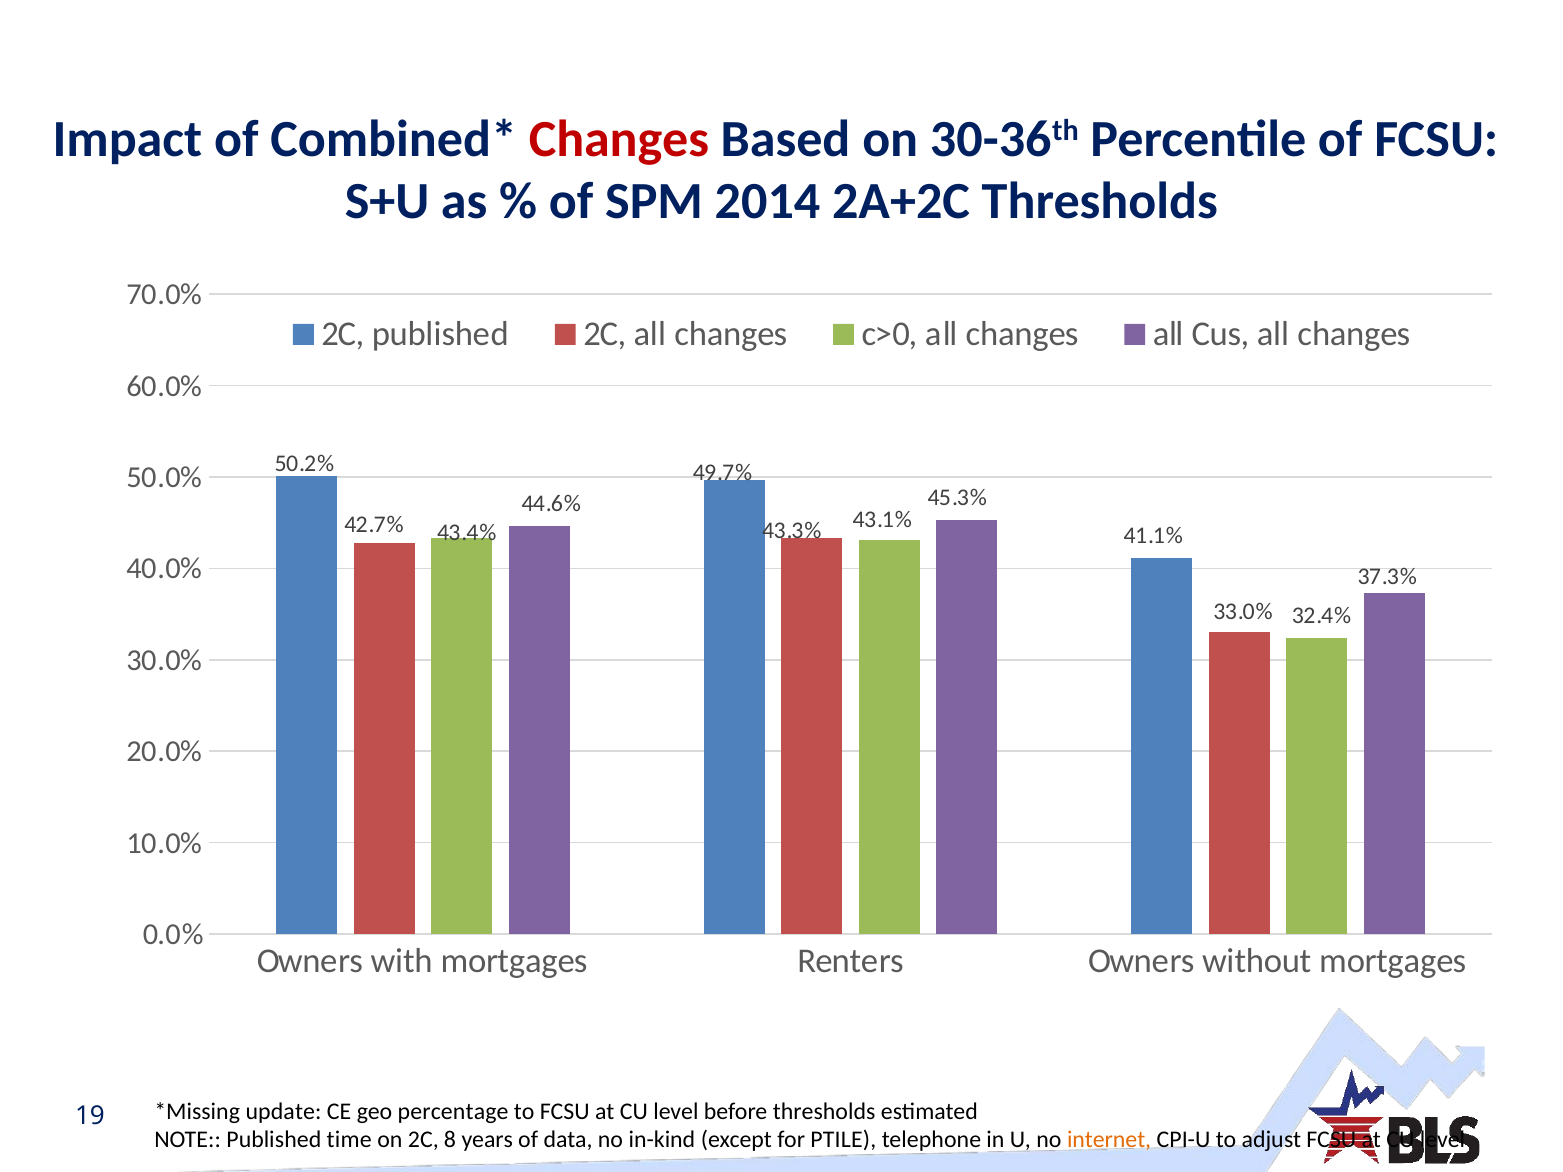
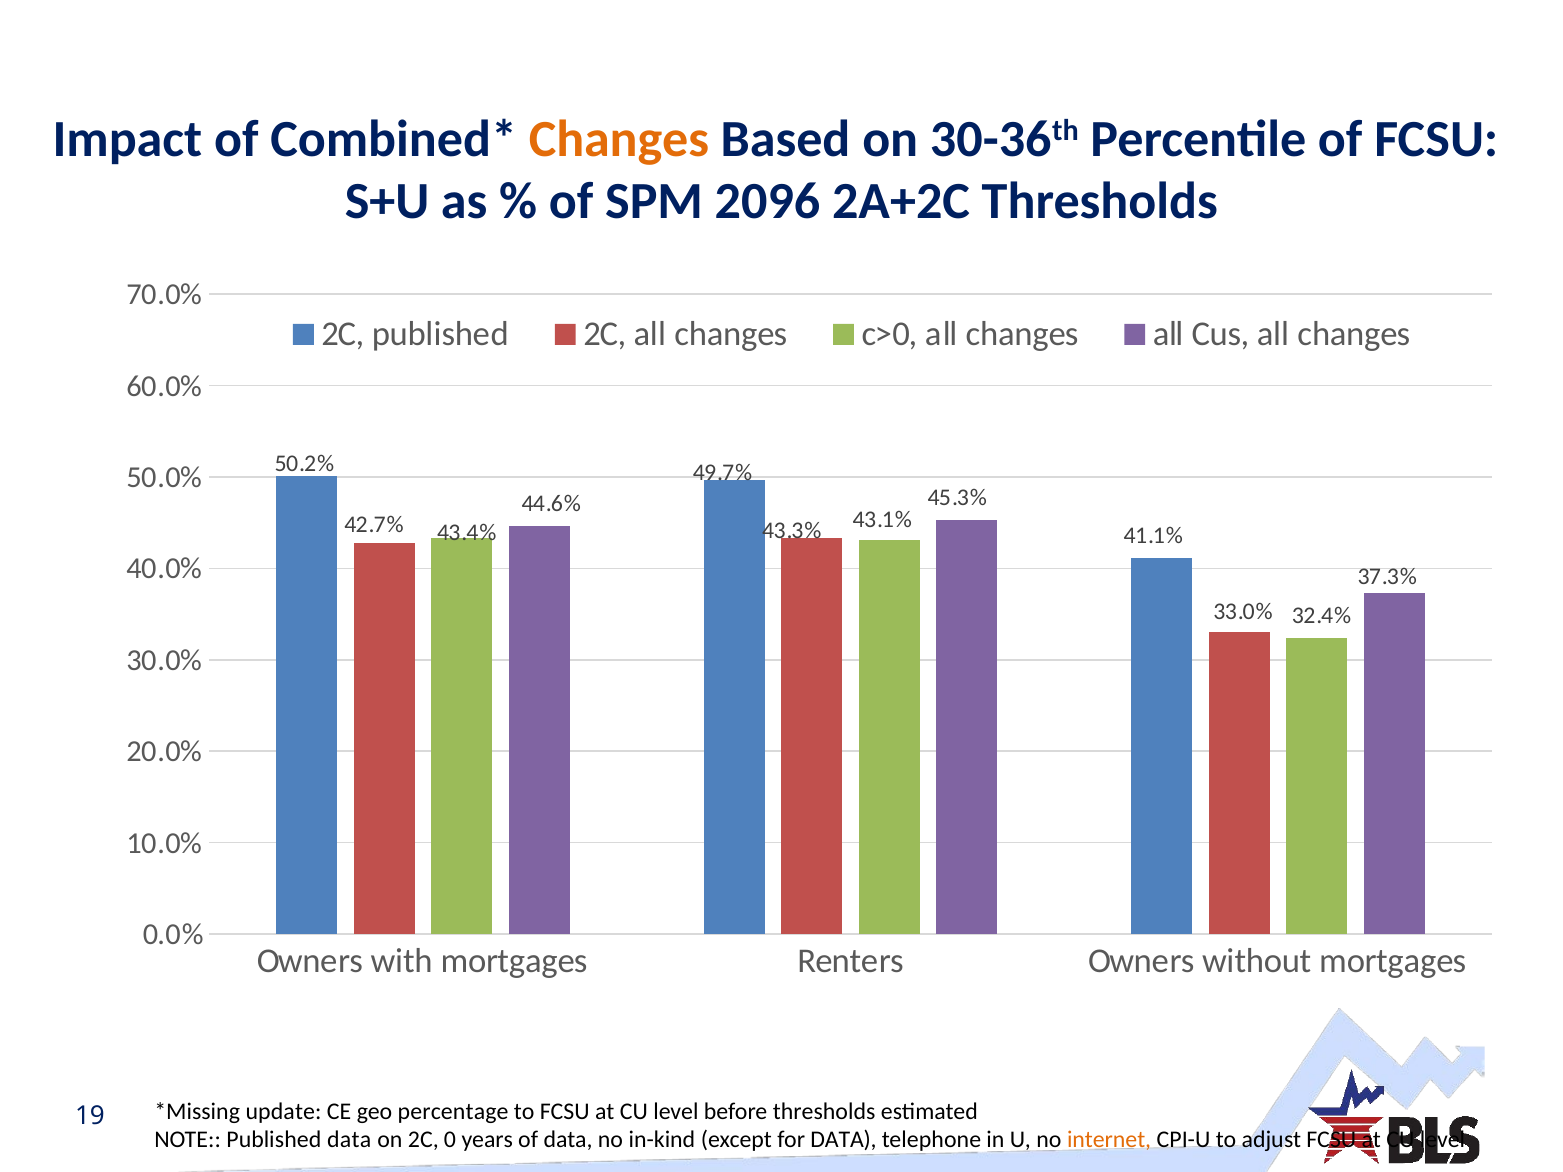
Changes at (619, 139) colour: red -> orange
2014: 2014 -> 2096
Published time: time -> data
8: 8 -> 0
for PTILE: PTILE -> DATA
